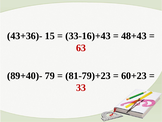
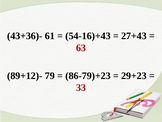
15: 15 -> 61
33-16)+43: 33-16)+43 -> 54-16)+43
48+43: 48+43 -> 27+43
89+40)-: 89+40)- -> 89+12)-
81-79)+23: 81-79)+23 -> 86-79)+23
60+23: 60+23 -> 29+23
